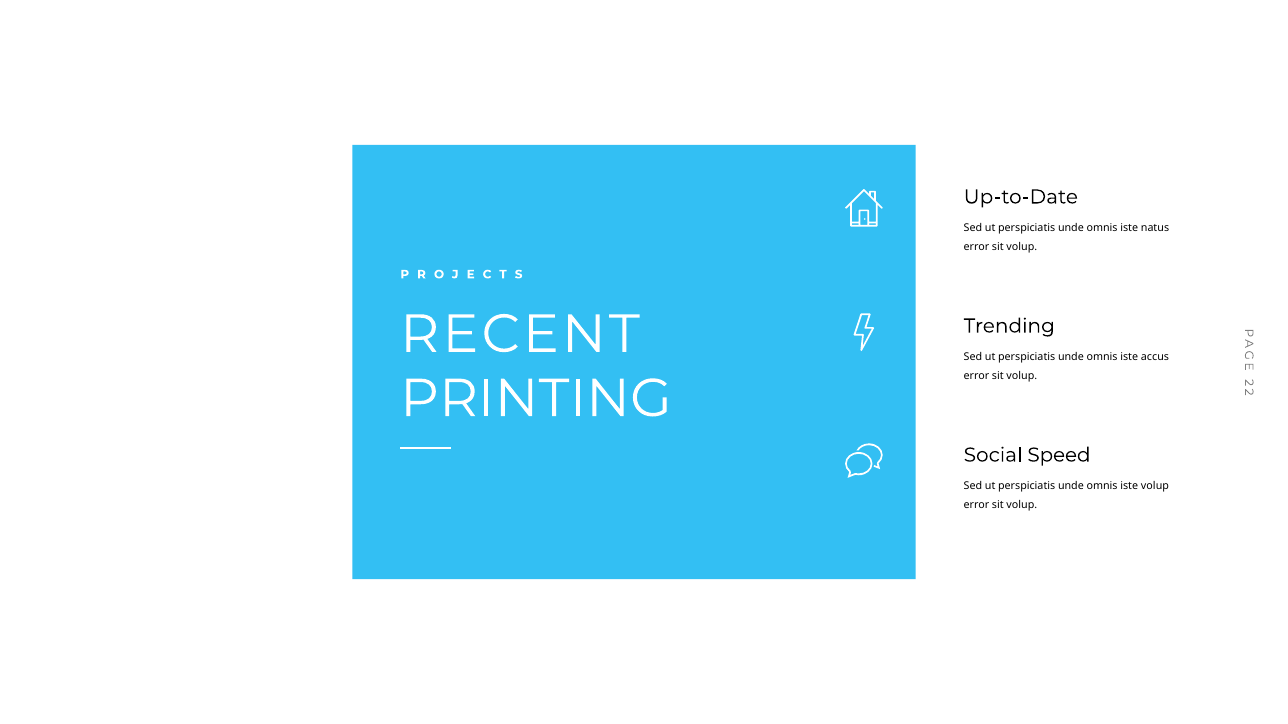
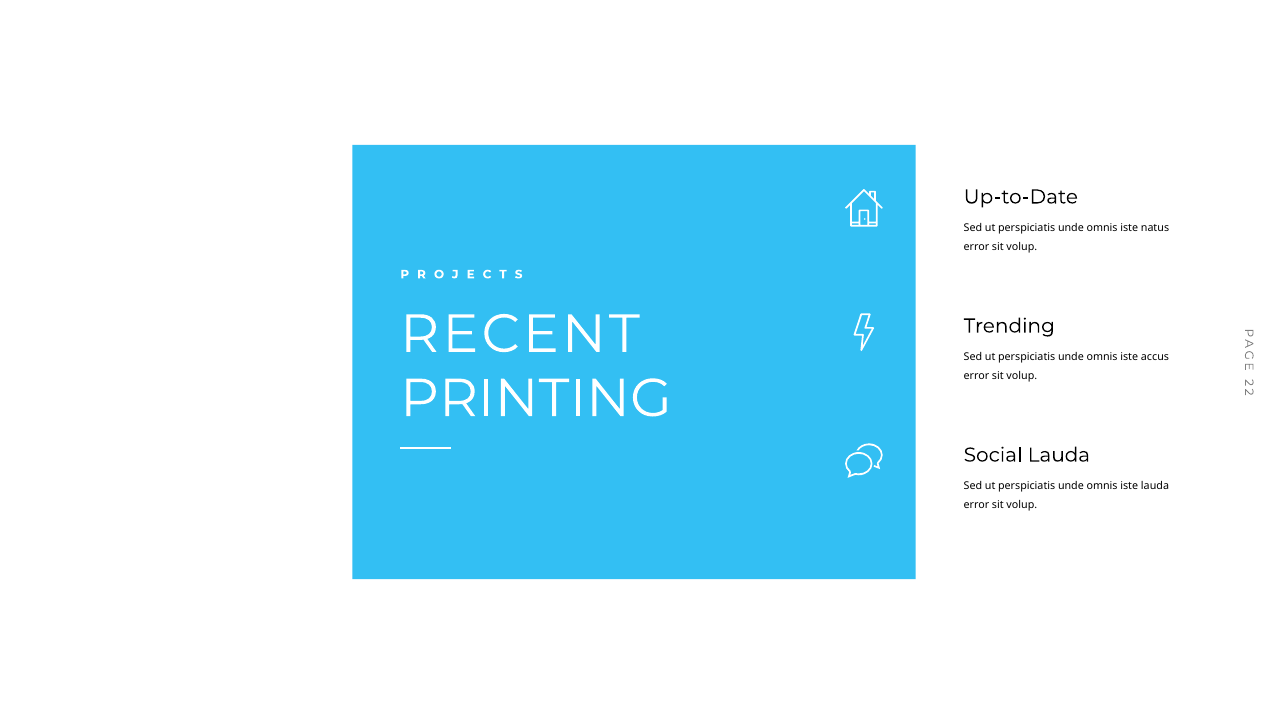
Social Speed: Speed -> Lauda
iste volup: volup -> lauda
